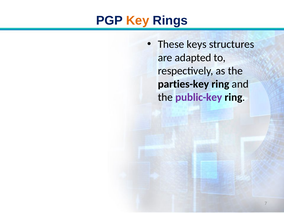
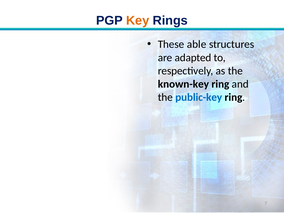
keys: keys -> able
parties-key: parties-key -> known-key
public-key colour: purple -> blue
